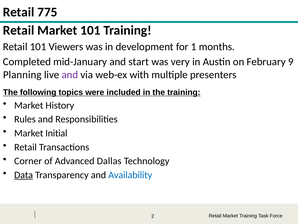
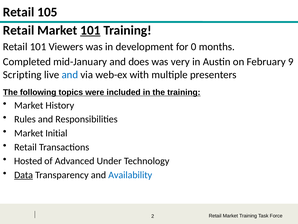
775: 775 -> 105
101 at (90, 30) underline: none -> present
1: 1 -> 0
start: start -> does
Planning: Planning -> Scripting
and at (70, 75) colour: purple -> blue
Corner: Corner -> Hosted
Dallas: Dallas -> Under
